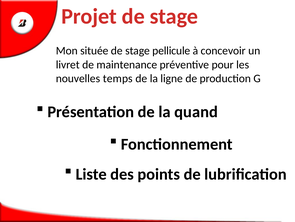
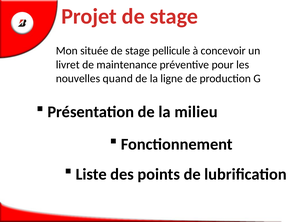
temps: temps -> quand
quand: quand -> milieu
